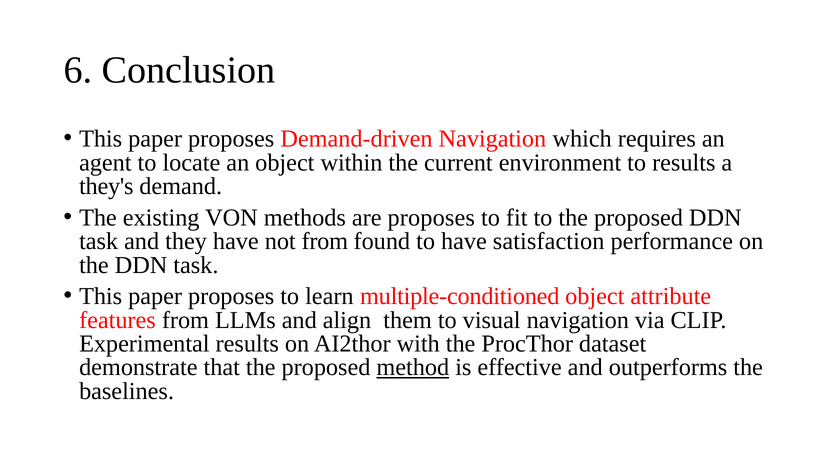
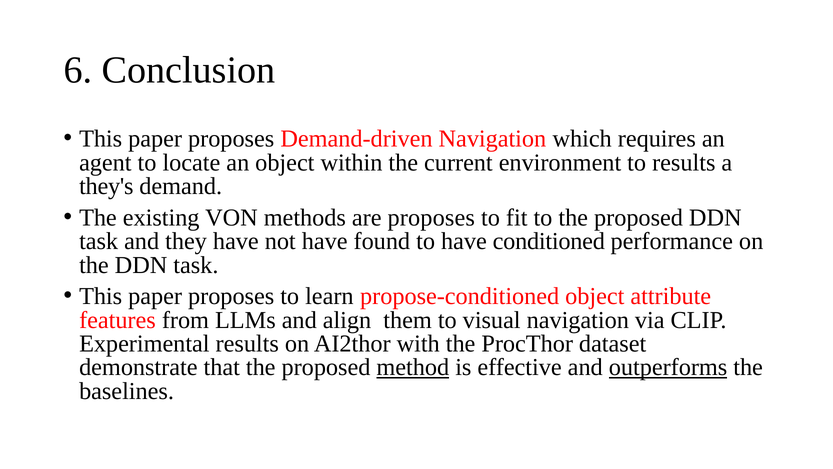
not from: from -> have
satisfaction: satisfaction -> conditioned
multiple-conditioned: multiple-conditioned -> propose-conditioned
outperforms underline: none -> present
